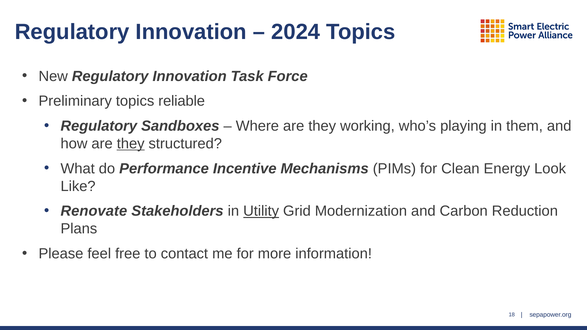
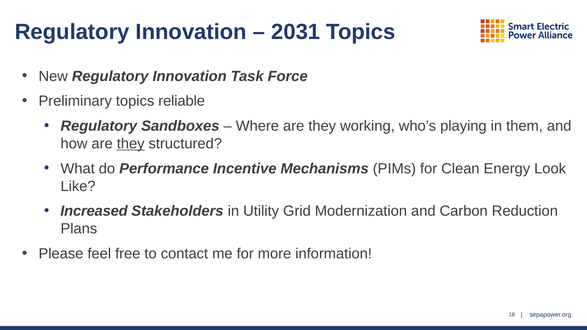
2024: 2024 -> 2031
Renovate: Renovate -> Increased
Utility underline: present -> none
